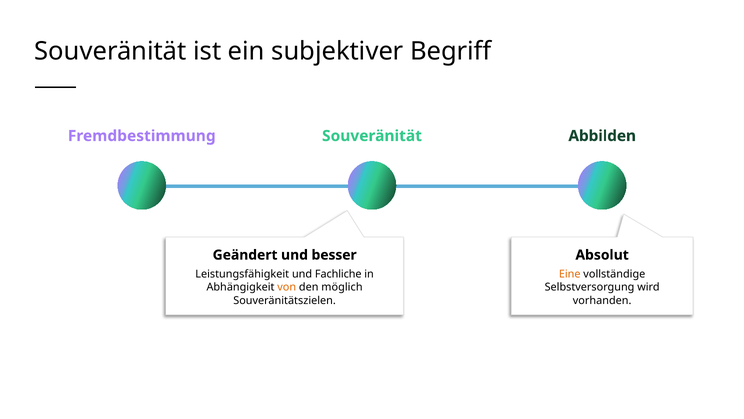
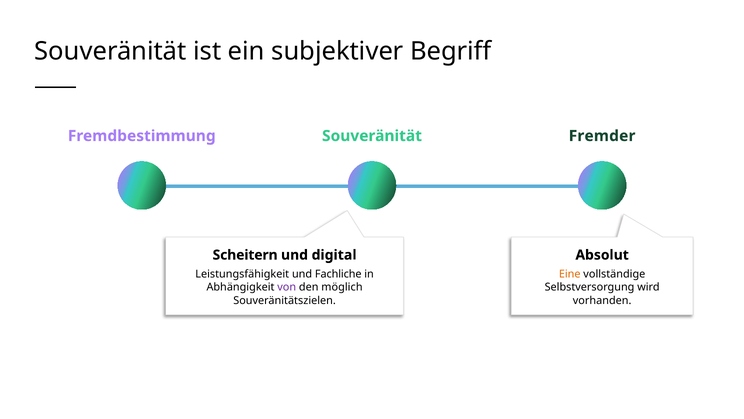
Abbilden: Abbilden -> Fremder
Geändert: Geändert -> Scheitern
besser: besser -> digital
von colour: orange -> purple
